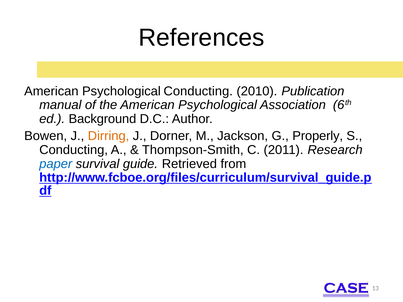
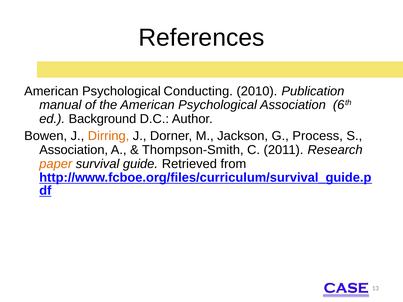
Properly: Properly -> Process
Conducting at (74, 150): Conducting -> Association
paper colour: blue -> orange
